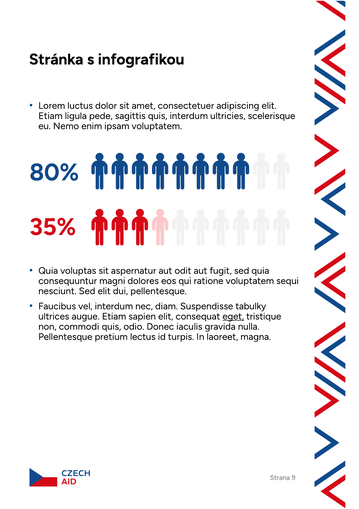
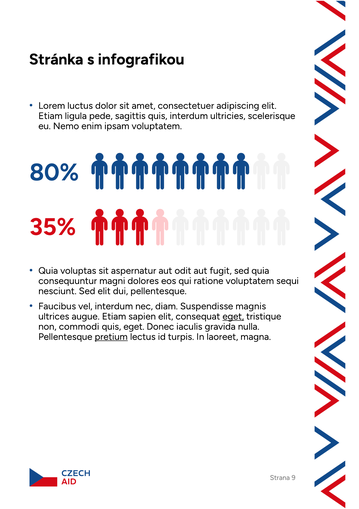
tabulky: tabulky -> magnis
quis odio: odio -> eget
pretium underline: none -> present
